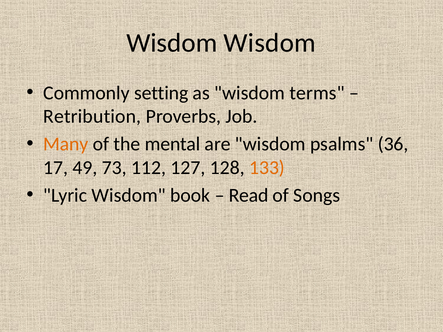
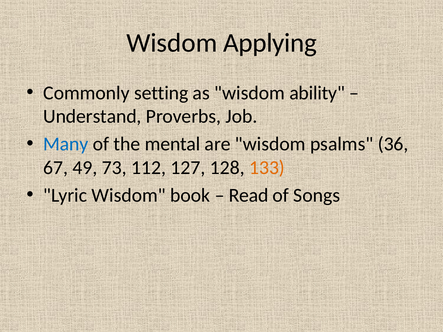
Wisdom Wisdom: Wisdom -> Applying
terms: terms -> ability
Retribution: Retribution -> Understand
Many colour: orange -> blue
17: 17 -> 67
